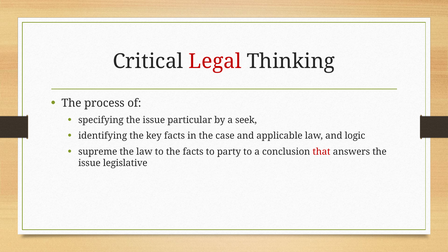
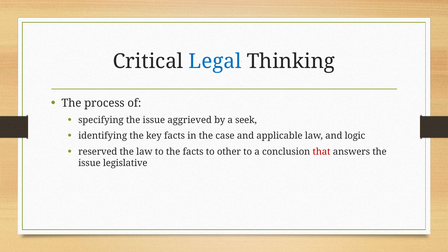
Legal colour: red -> blue
particular: particular -> aggrieved
supreme: supreme -> reserved
party: party -> other
